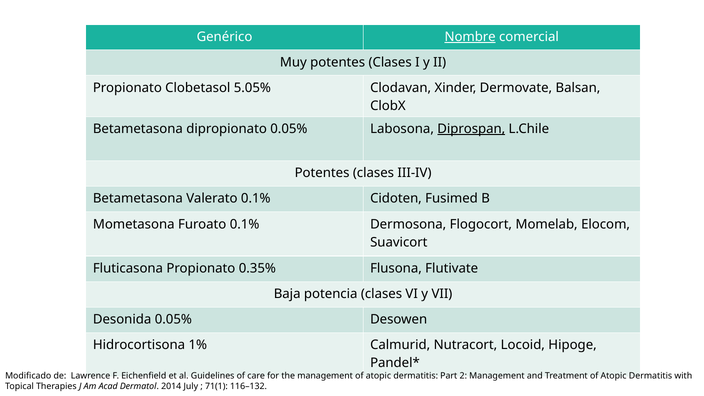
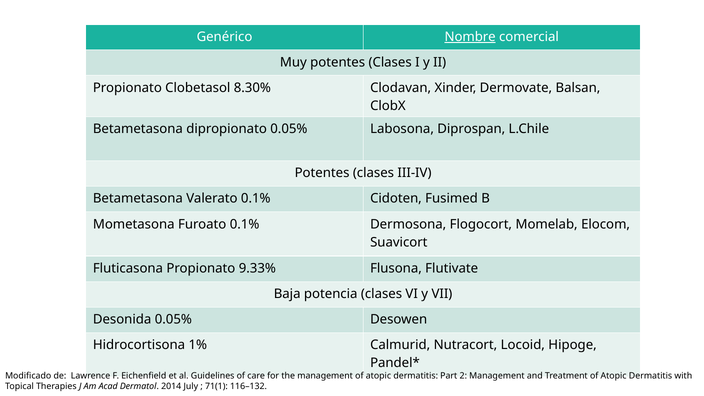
5.05%: 5.05% -> 8.30%
Diprospan underline: present -> none
0.35%: 0.35% -> 9.33%
